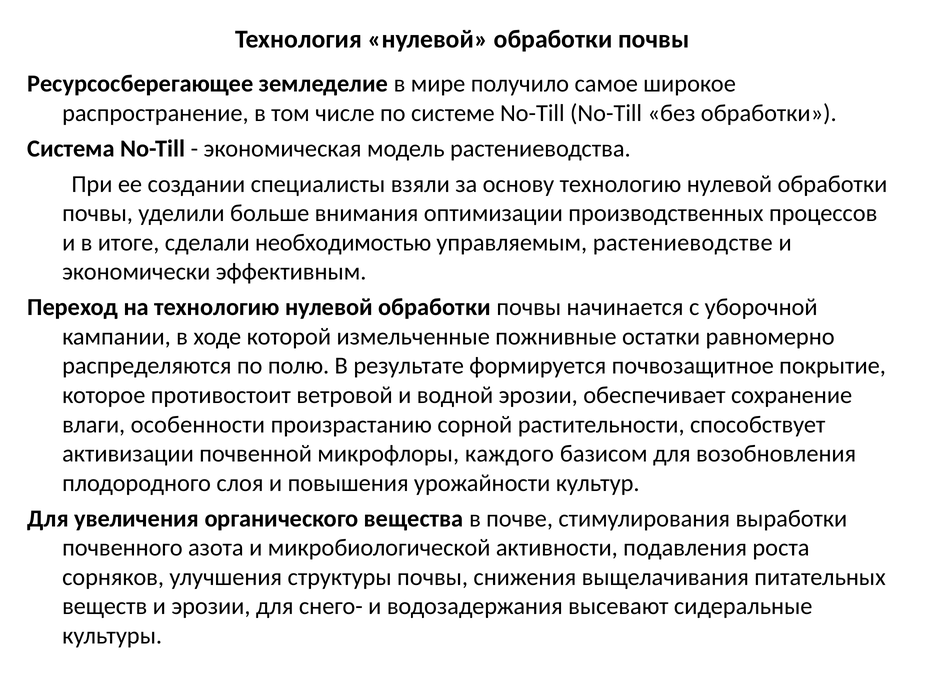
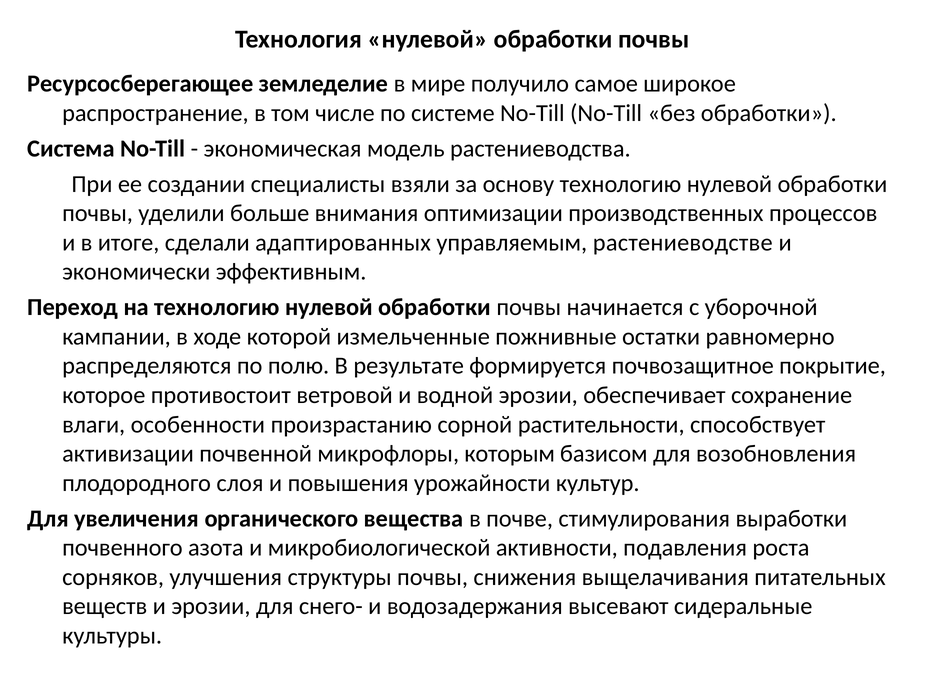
необходимостью: необходимостью -> адаптированных
каждого: каждого -> которым
